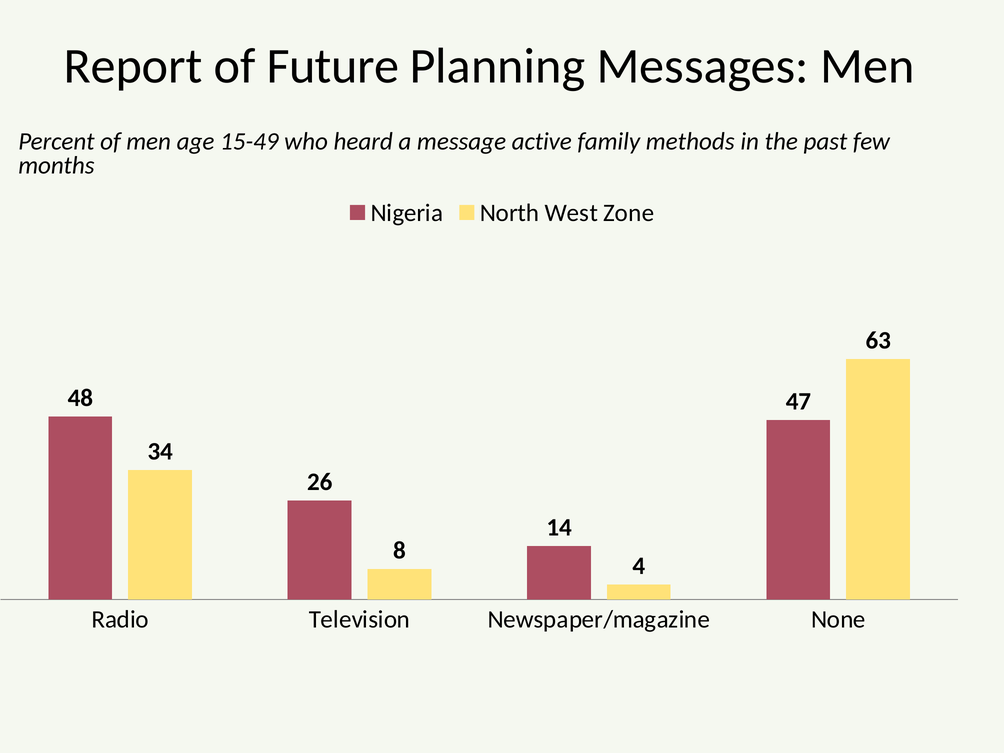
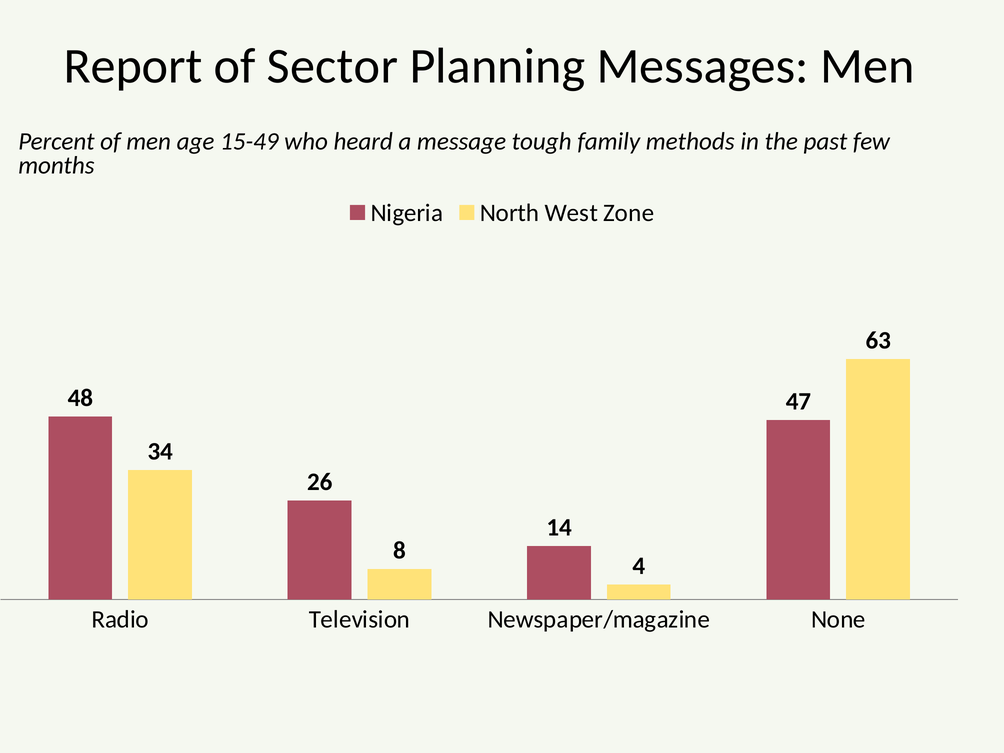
Future: Future -> Sector
active: active -> tough
